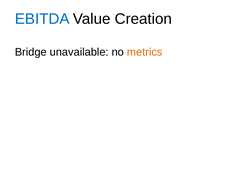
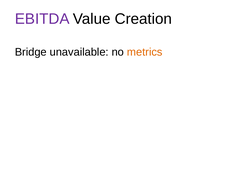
EBITDA colour: blue -> purple
